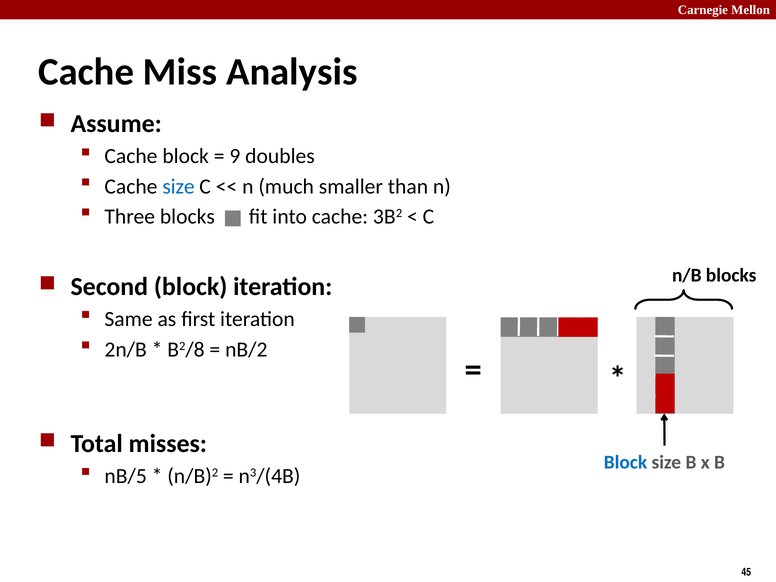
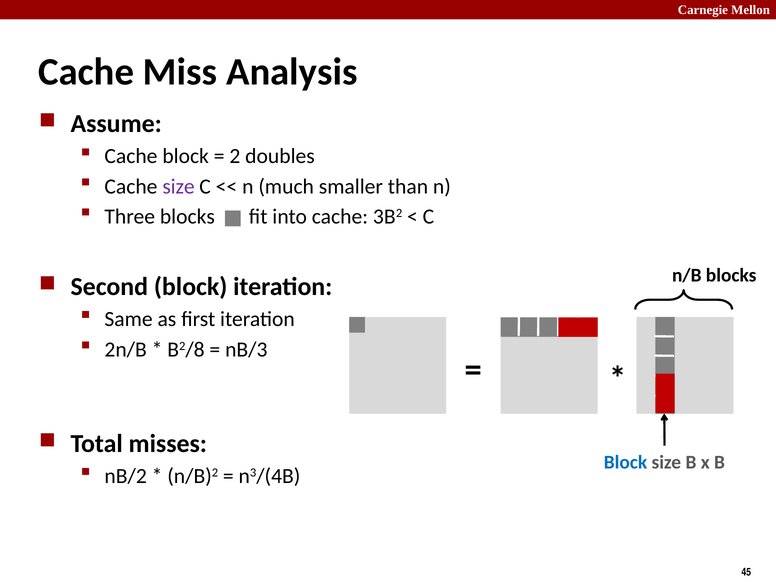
9: 9 -> 2
size at (179, 187) colour: blue -> purple
nB/2: nB/2 -> nB/3
nB/5: nB/5 -> nB/2
